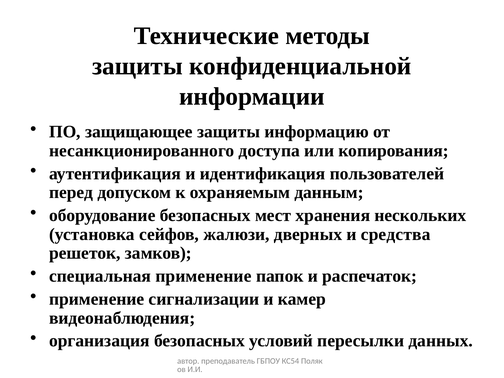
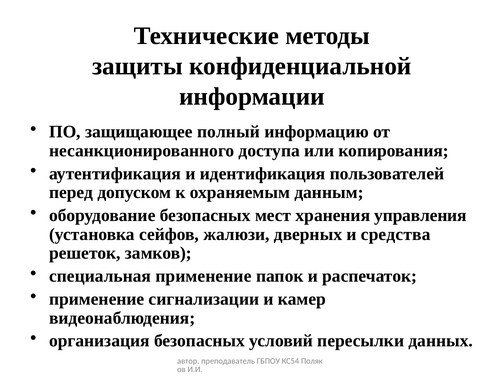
защищающее защиты: защиты -> полный
нескольких: нескольких -> управления
